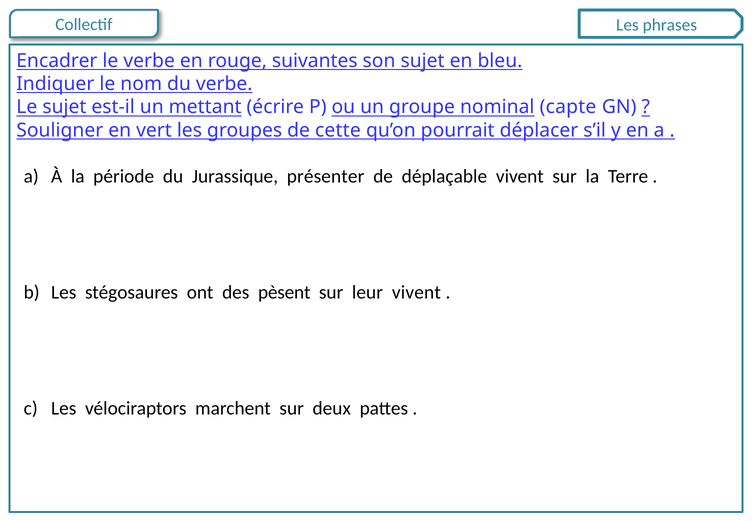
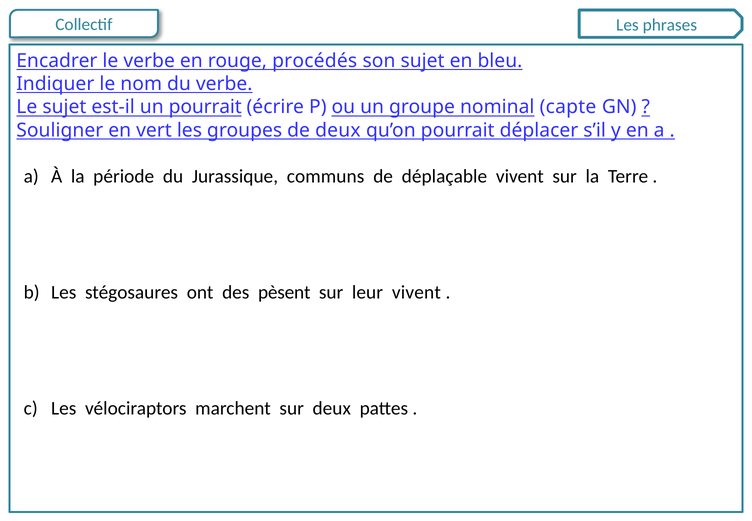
suivantes: suivantes -> procédés
un mettant: mettant -> pourrait
de cette: cette -> deux
présenter: présenter -> communs
